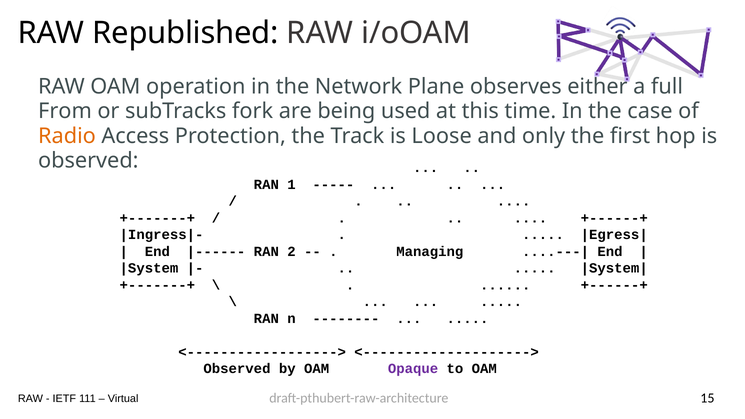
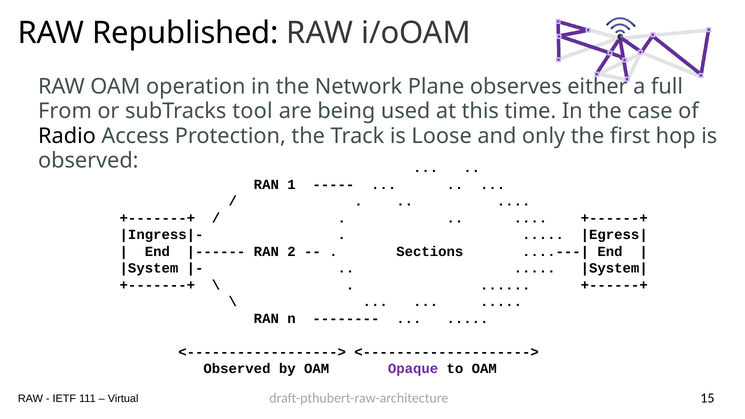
fork: fork -> tool
Radio colour: orange -> black
Managing: Managing -> Sections
